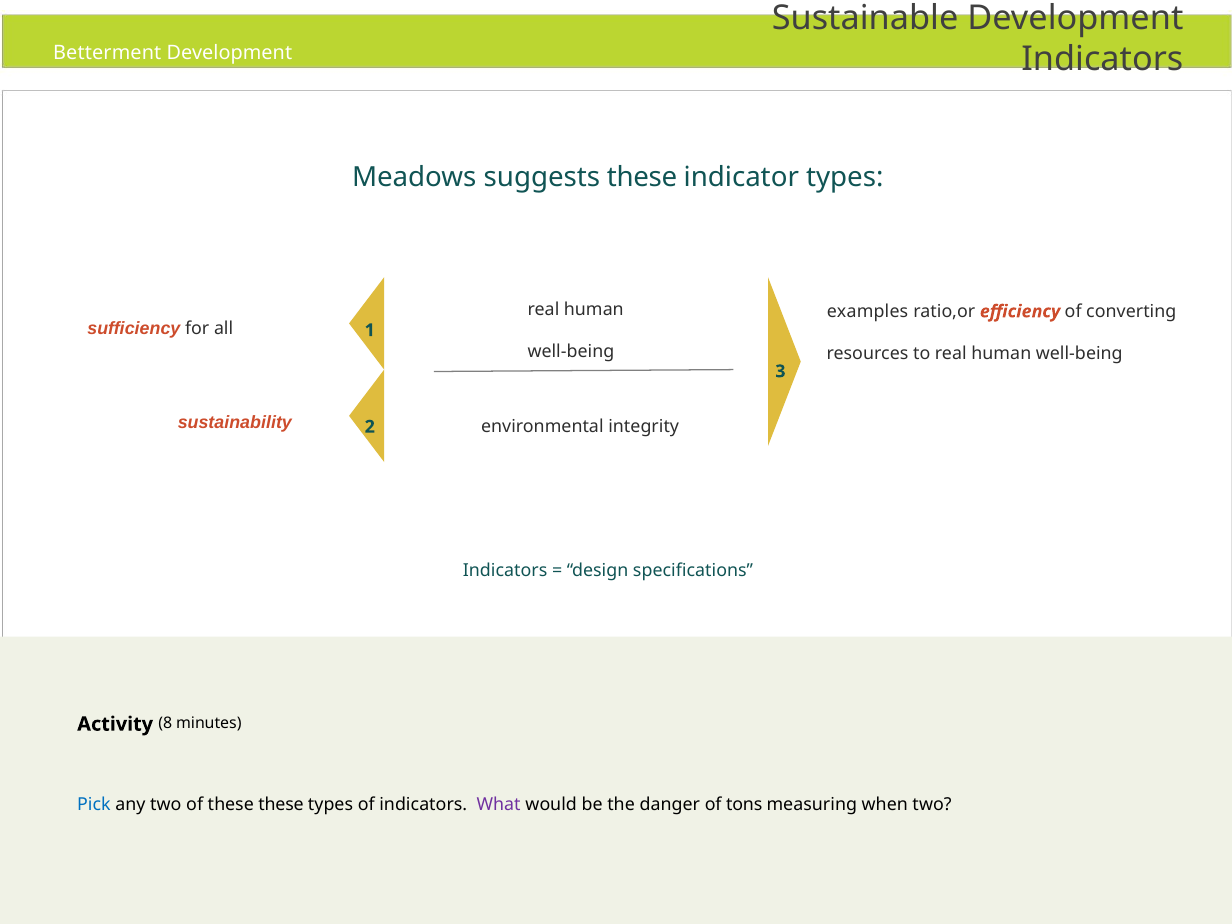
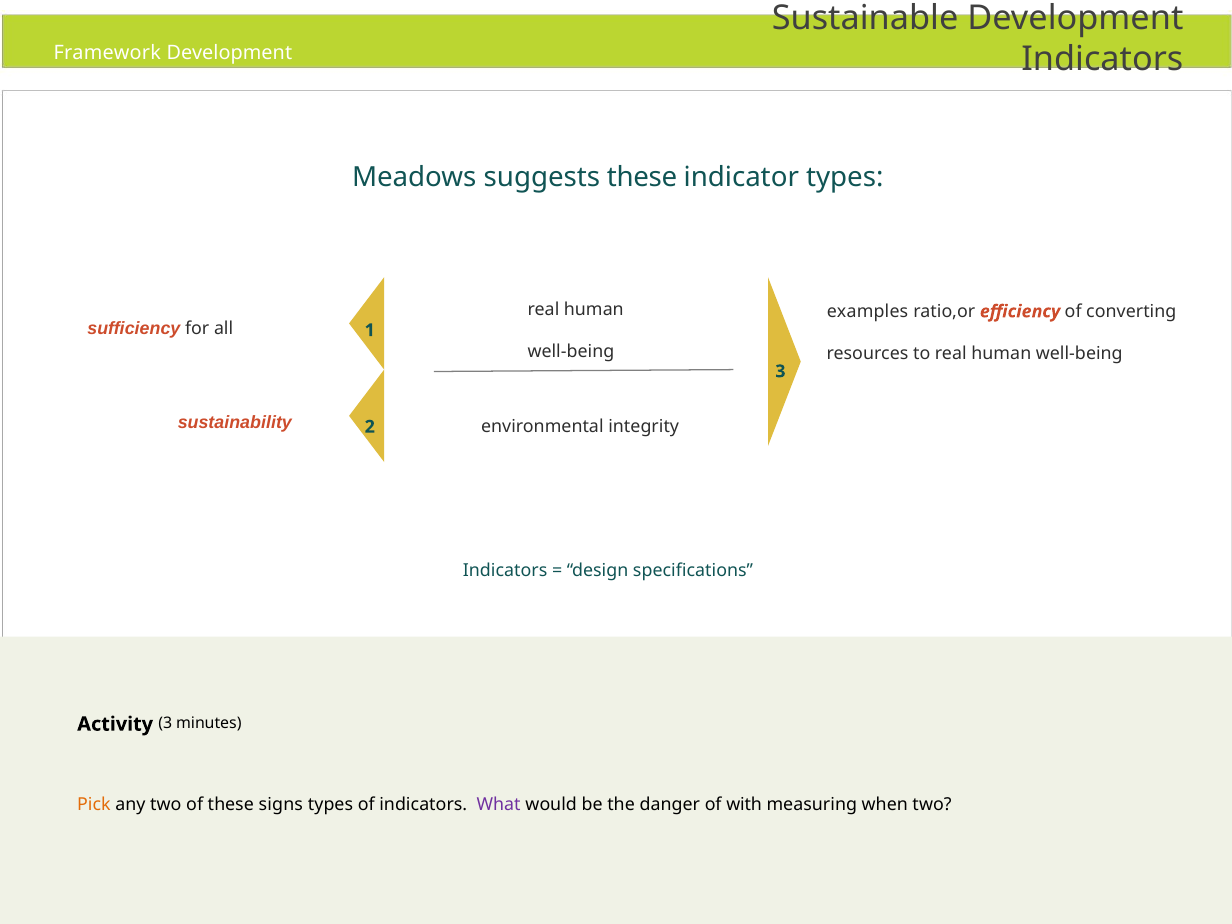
Betterment: Betterment -> Framework
Activity 8: 8 -> 3
Pick colour: blue -> orange
these these: these -> signs
tons: tons -> with
